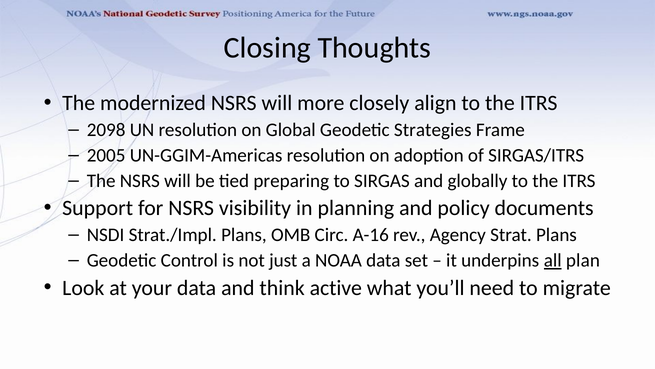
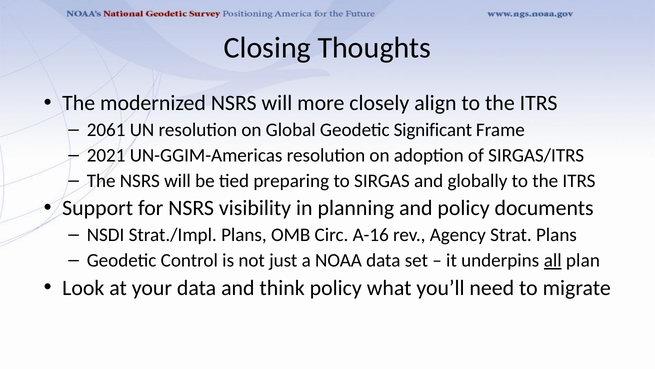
2098: 2098 -> 2061
Strategies: Strategies -> Significant
2005: 2005 -> 2021
think active: active -> policy
